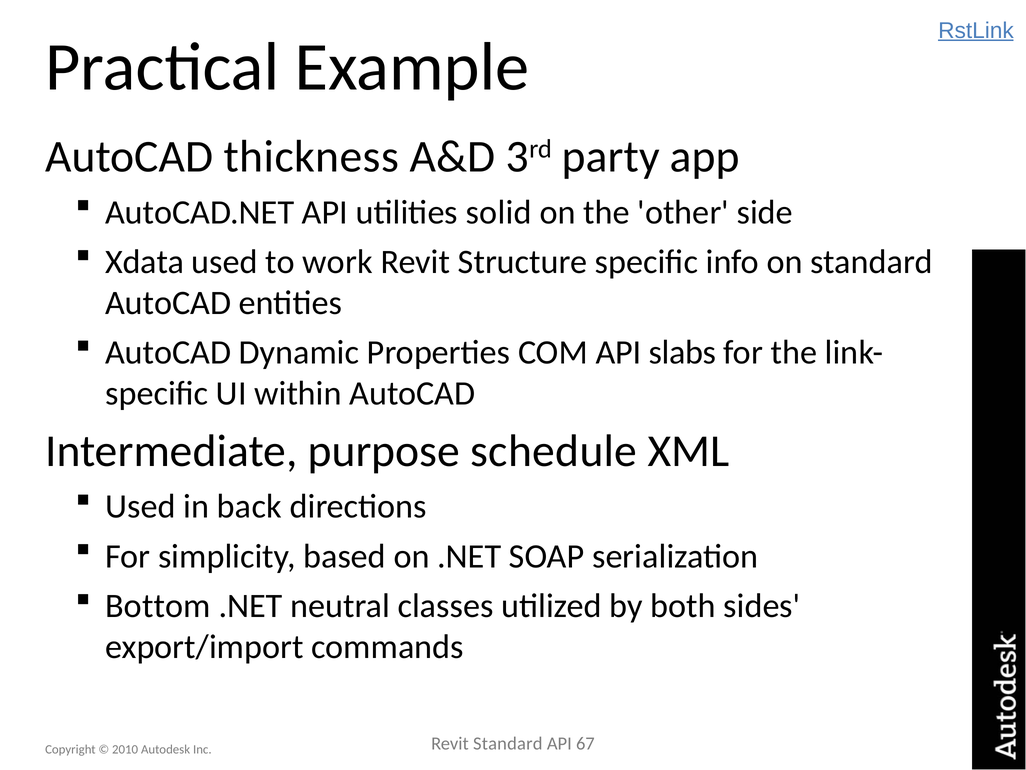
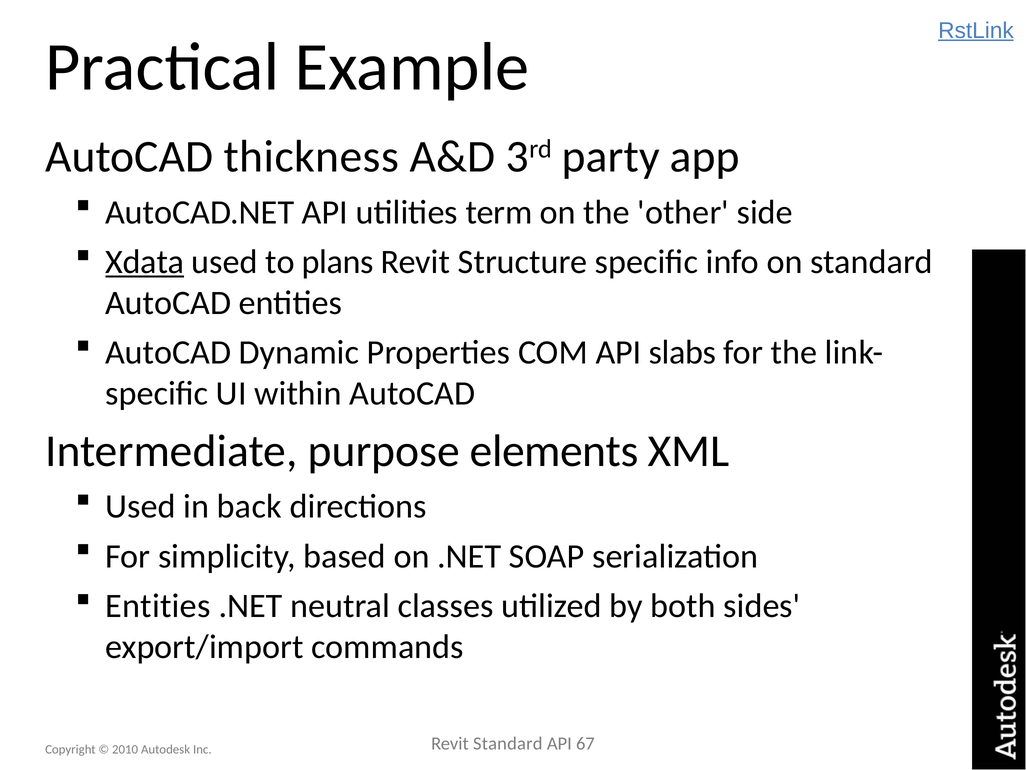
solid: solid -> term
Xdata underline: none -> present
work: work -> plans
schedule: schedule -> elements
Bottom at (158, 606): Bottom -> Entities
